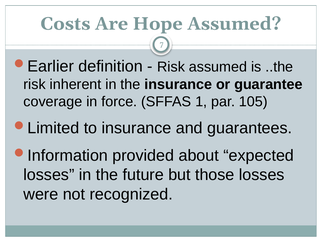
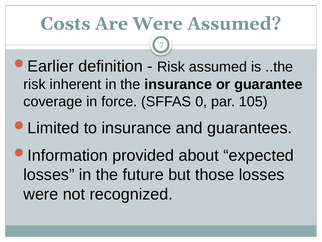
Are Hope: Hope -> Were
1: 1 -> 0
